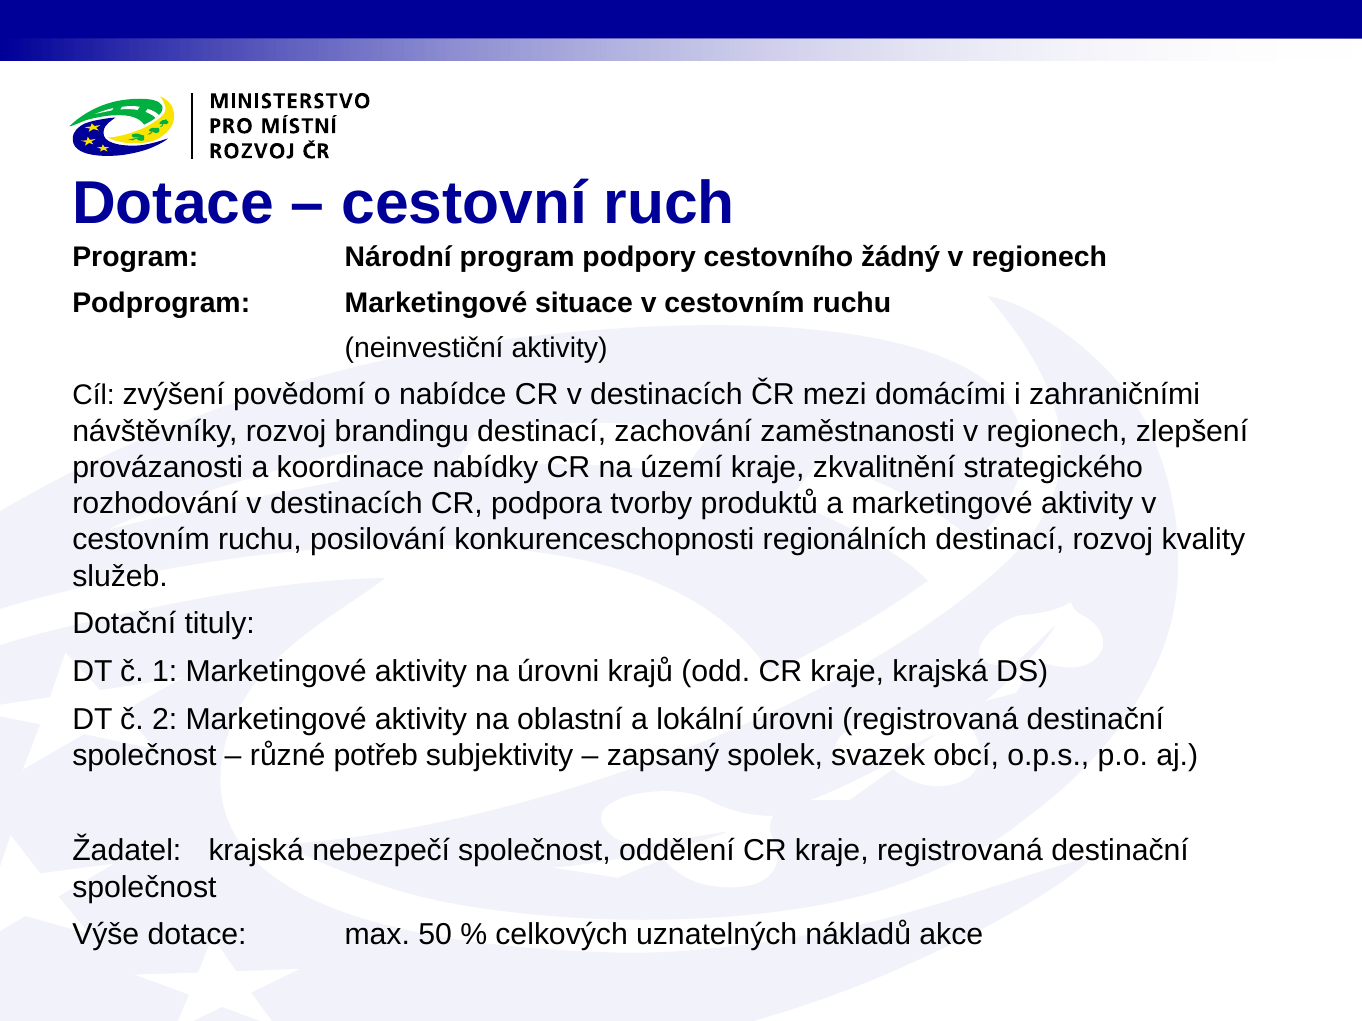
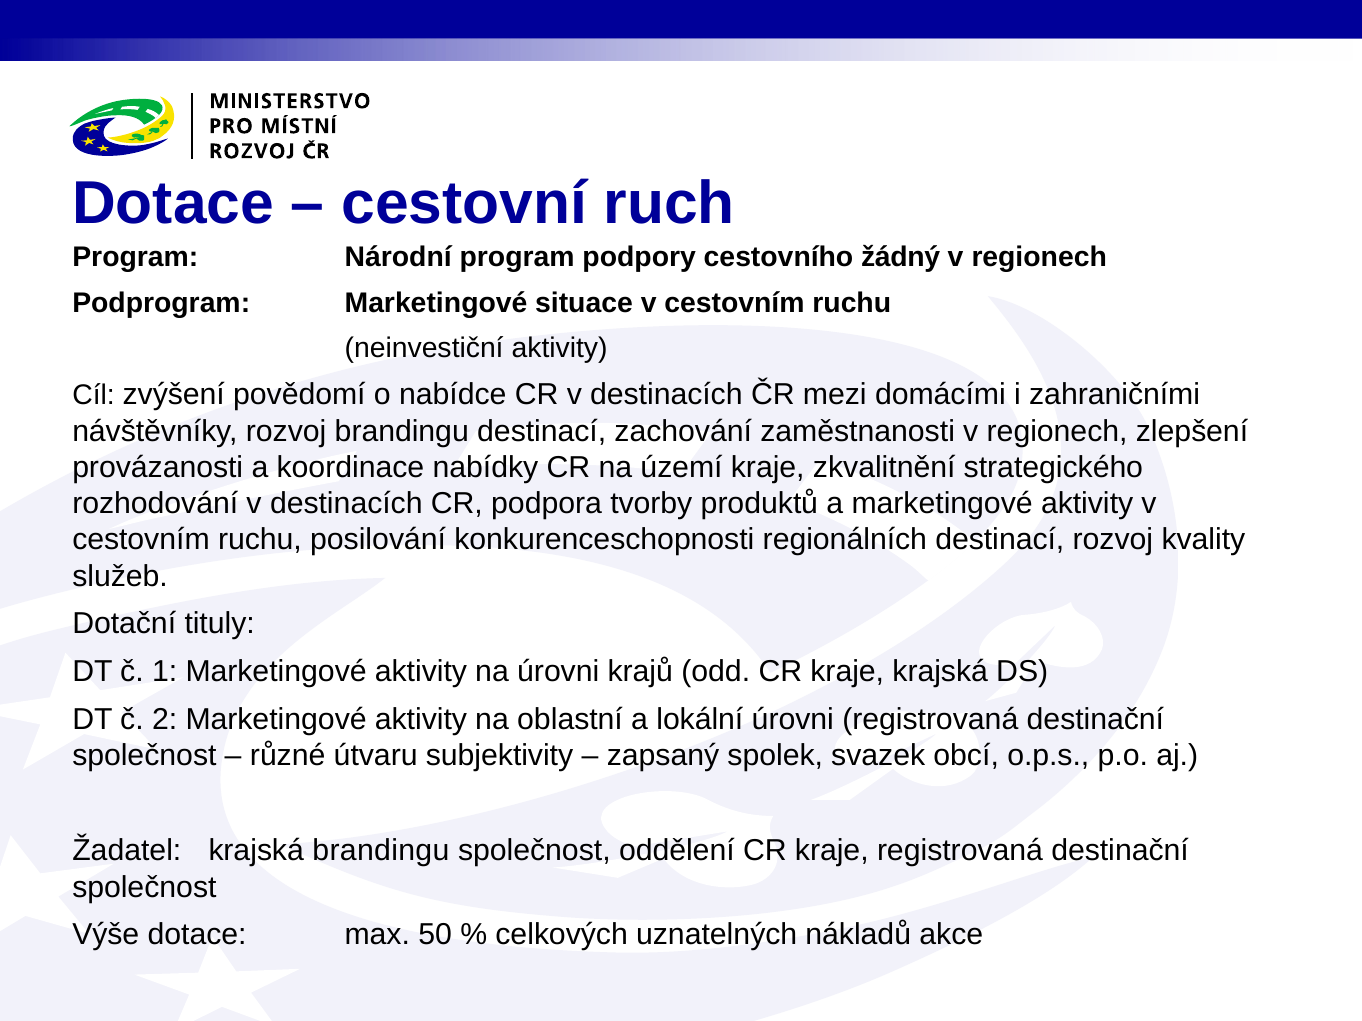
potřeb: potřeb -> útvaru
krajská nebezpečí: nebezpečí -> brandingu
